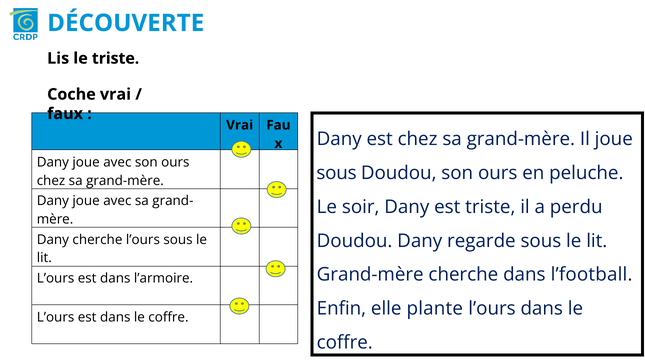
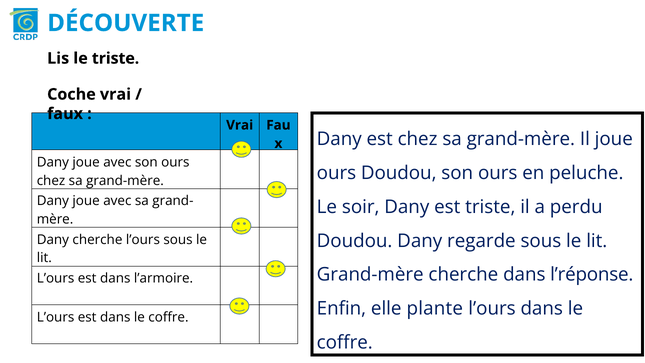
sous at (336, 173): sous -> ours
l’football: l’football -> l’réponse
